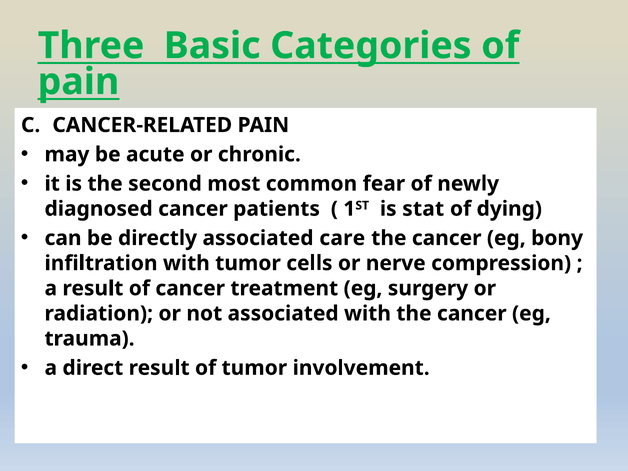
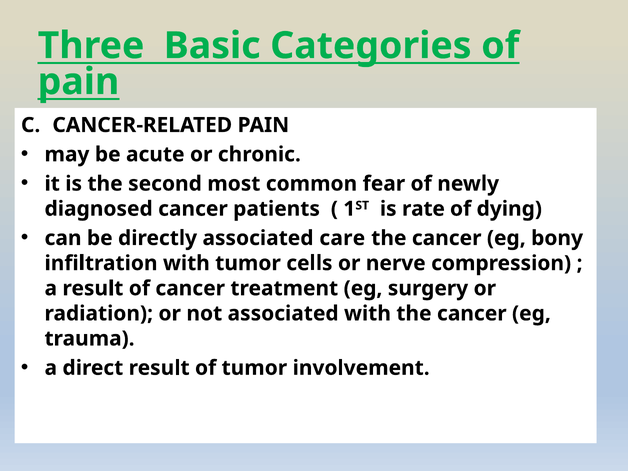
stat: stat -> rate
